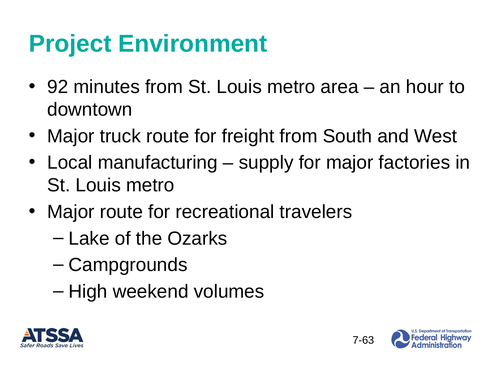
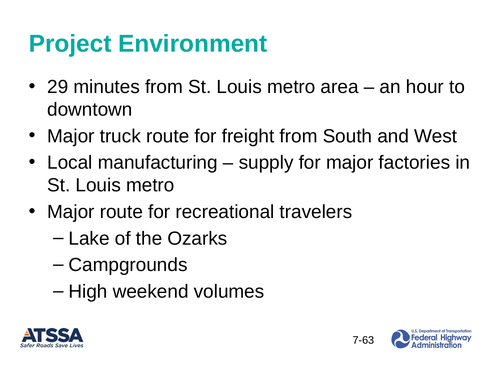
92: 92 -> 29
